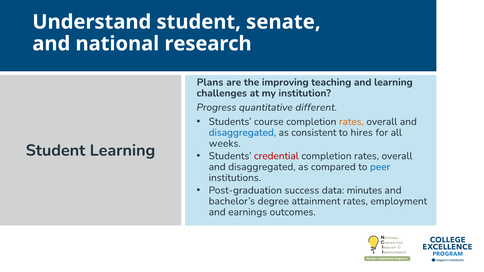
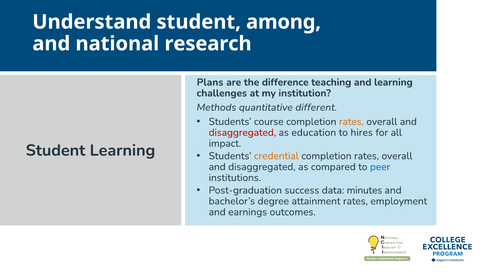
senate: senate -> among
improving: improving -> difference
Progress: Progress -> Methods
disaggregated at (242, 133) colour: blue -> red
consistent: consistent -> education
weeks: weeks -> impact
credential colour: red -> orange
